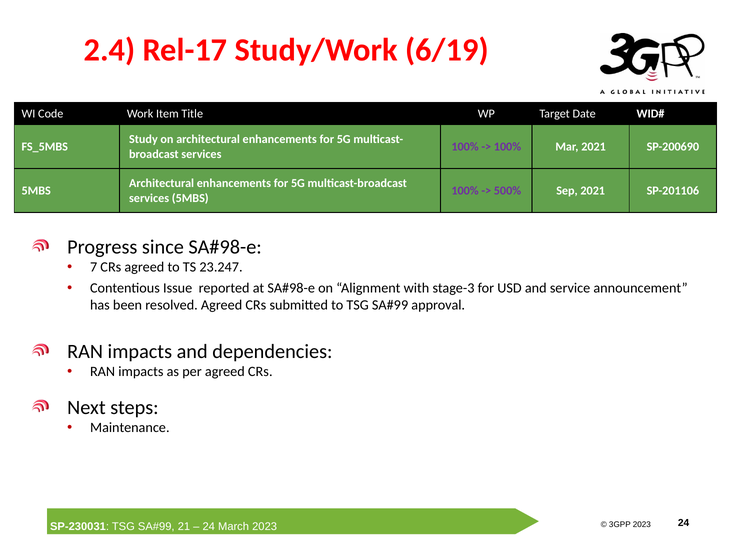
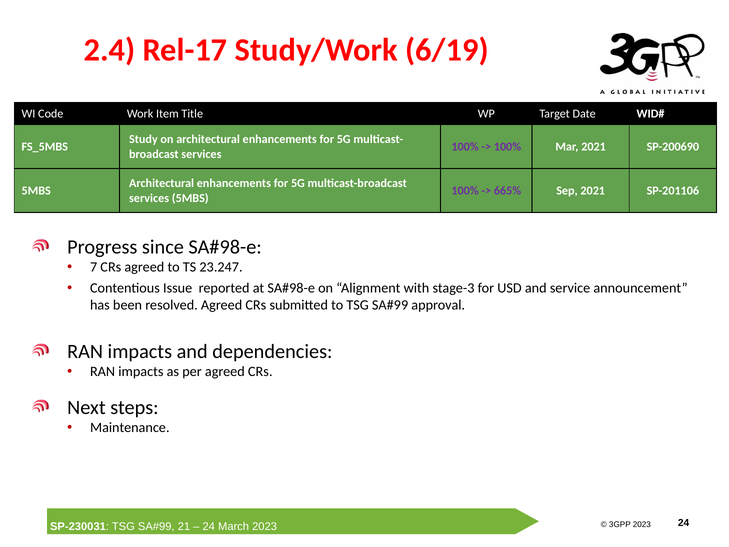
500%: 500% -> 665%
